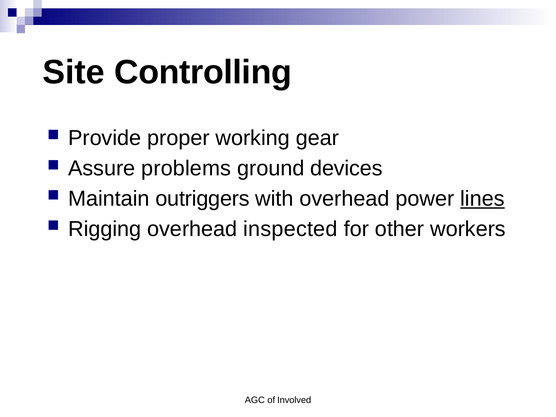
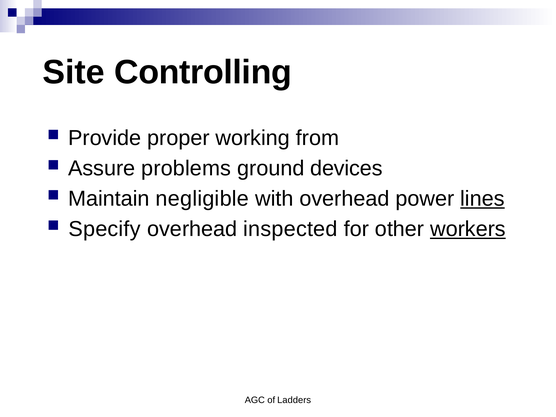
gear: gear -> from
outriggers: outriggers -> negligible
Rigging: Rigging -> Specify
workers underline: none -> present
Involved: Involved -> Ladders
